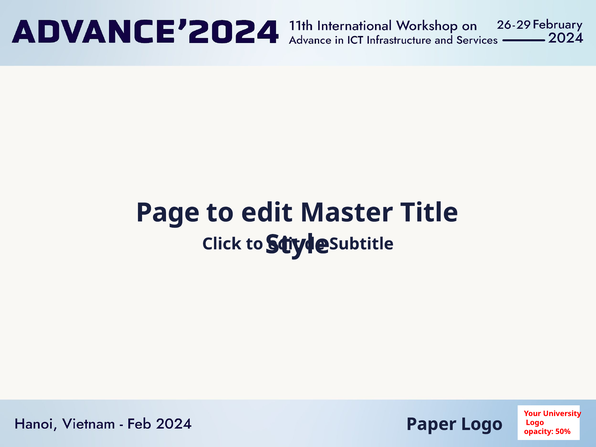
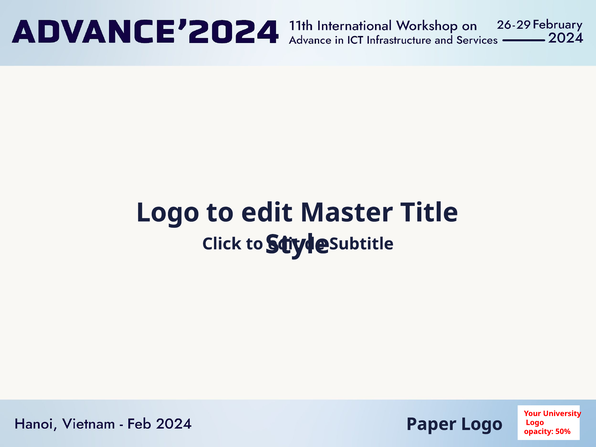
Page at (168, 213): Page -> Logo
